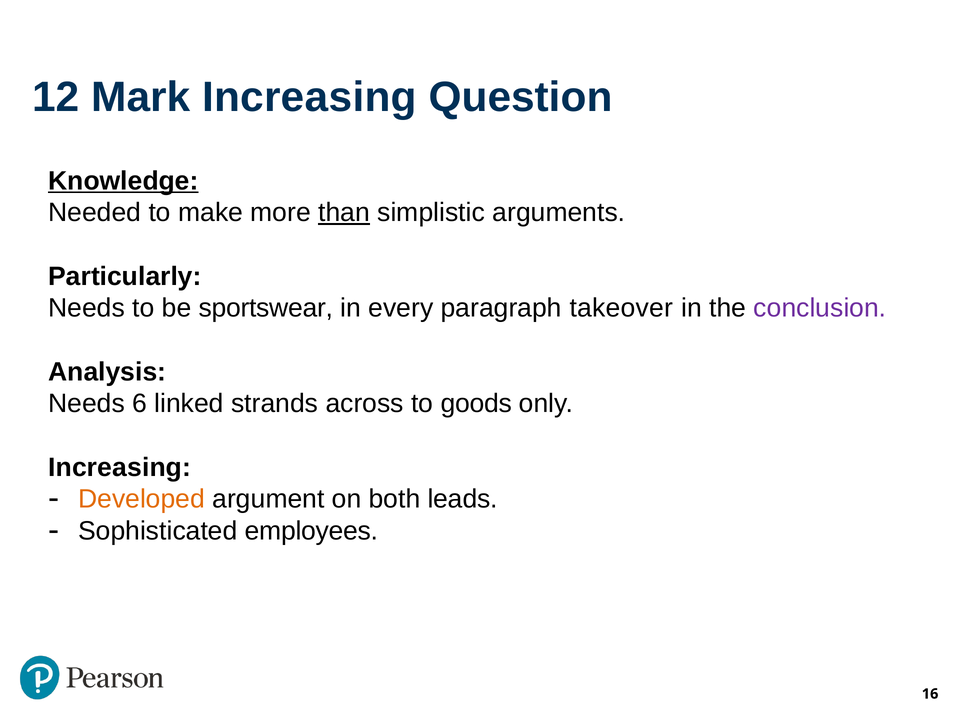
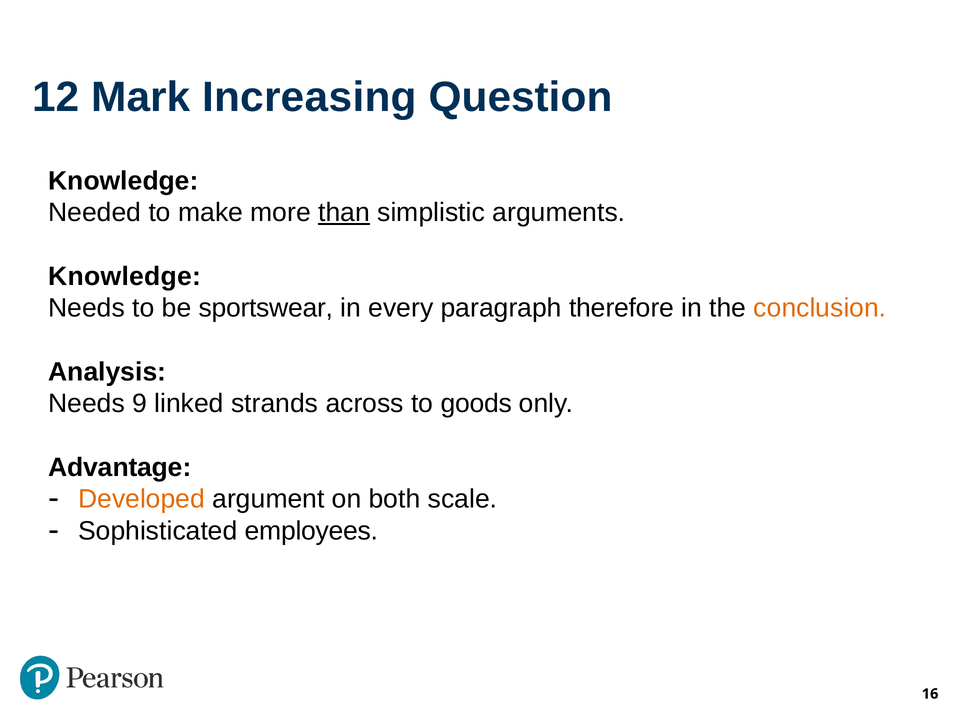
Knowledge at (123, 181) underline: present -> none
Particularly at (125, 276): Particularly -> Knowledge
takeover: takeover -> therefore
conclusion colour: purple -> orange
6: 6 -> 9
Increasing at (120, 467): Increasing -> Advantage
leads: leads -> scale
